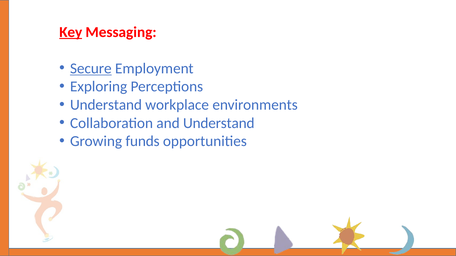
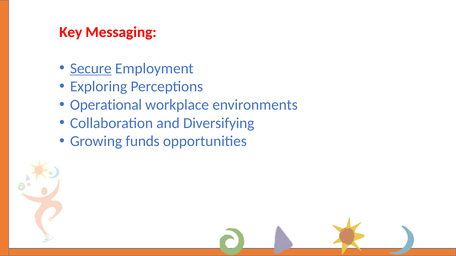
Key underline: present -> none
Understand at (106, 105): Understand -> Operational
and Understand: Understand -> Diversifying
